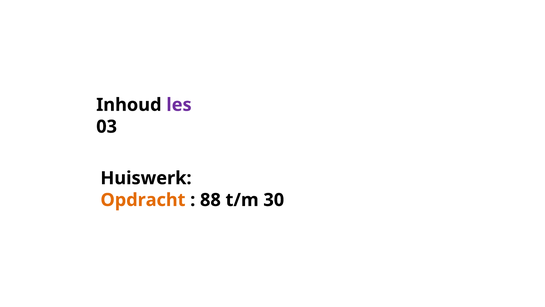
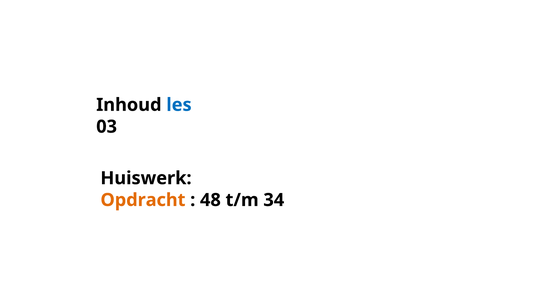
les colour: purple -> blue
88: 88 -> 48
30: 30 -> 34
